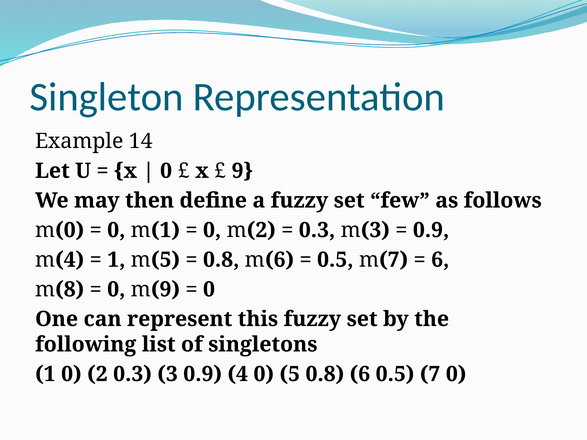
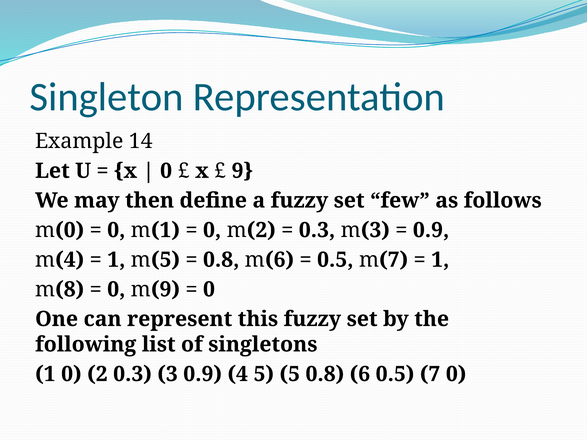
6 at (440, 260): 6 -> 1
4 0: 0 -> 5
